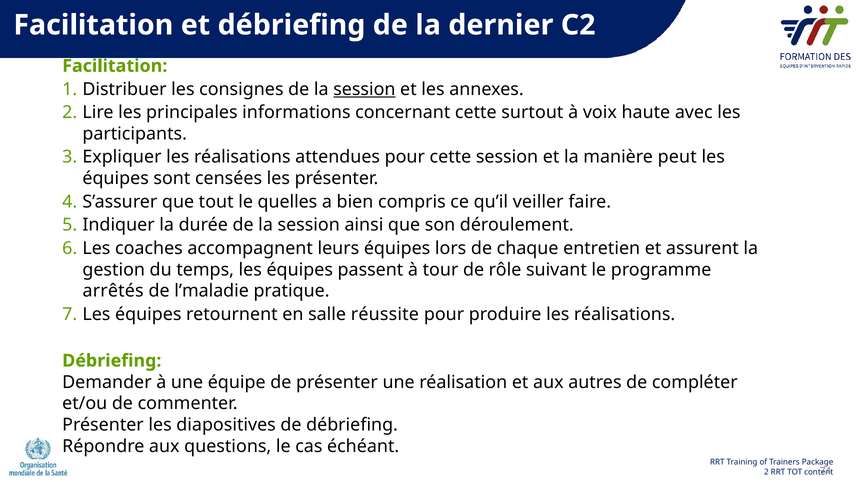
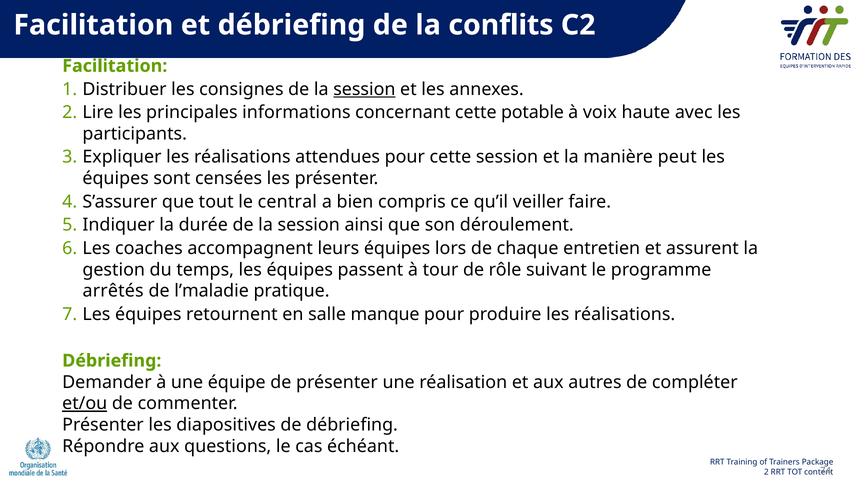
dernier: dernier -> conflits
surtout: surtout -> potable
quelles: quelles -> central
réussite: réussite -> manque
et/ou underline: none -> present
